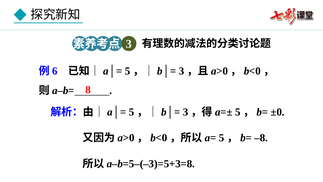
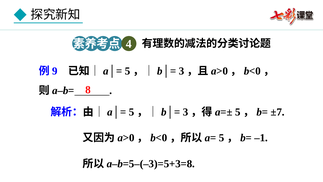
3 at (129, 44): 3 -> 4
6: 6 -> 9
±0: ±0 -> ±7
–8: –8 -> –1
